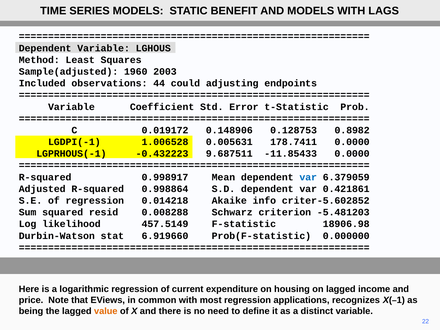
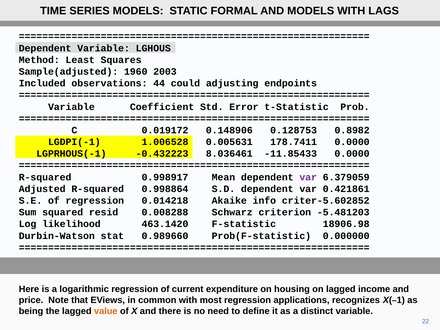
BENEFIT: BENEFIT -> FORMAL
9.687511: 9.687511 -> 8.036461
var at (308, 177) colour: blue -> purple
457.5149: 457.5149 -> 463.1420
6.919660: 6.919660 -> 0.989660
